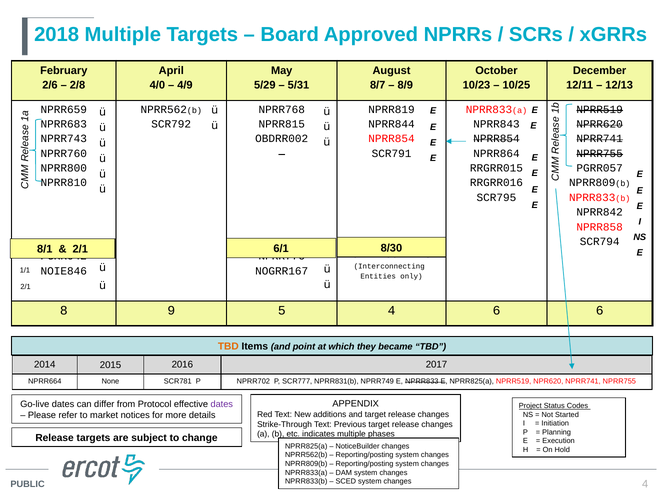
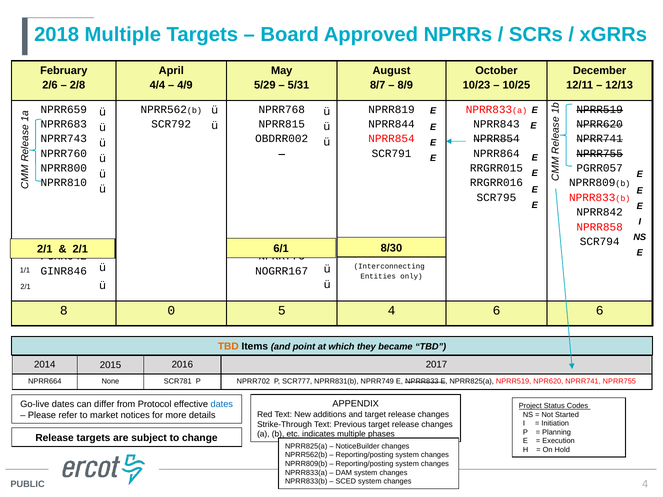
4/0: 4/0 -> 4/4
8/1 at (45, 249): 8/1 -> 2/1
NOIE846: NOIE846 -> GINR846
9: 9 -> 0
dates at (222, 404) colour: purple -> blue
